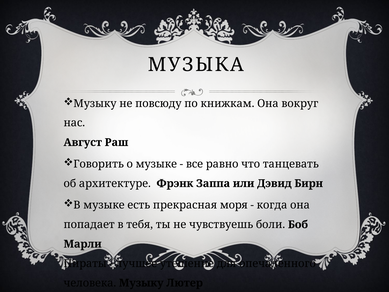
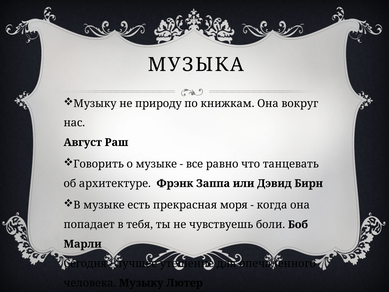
повсюду: повсюду -> природу
Пираты: Пираты -> Сегодня
